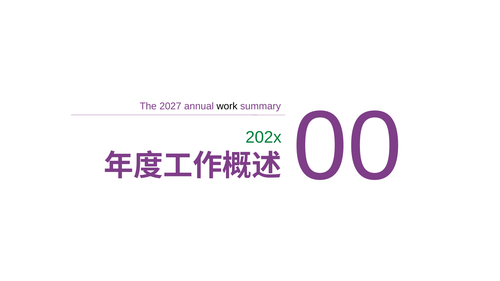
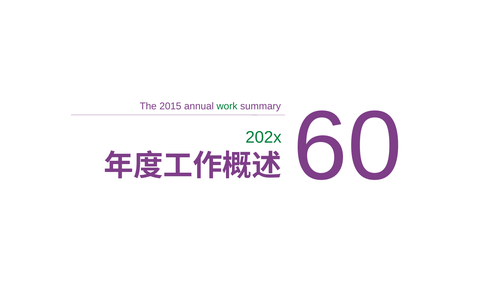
2027: 2027 -> 2015
work colour: black -> green
00: 00 -> 60
